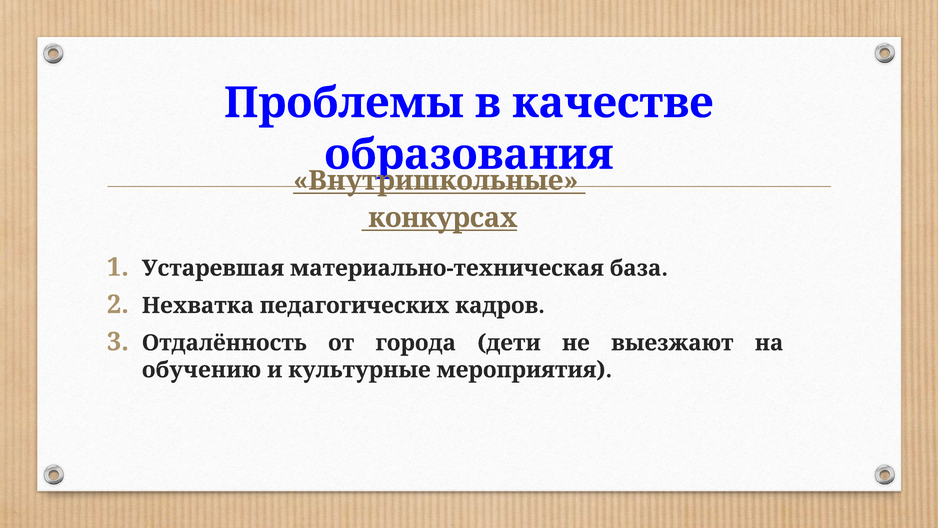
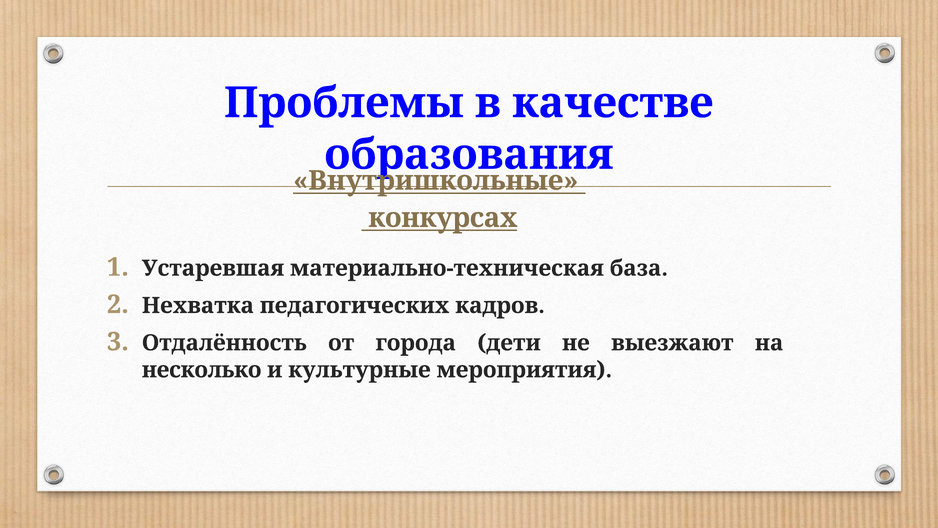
обучению: обучению -> несколько
